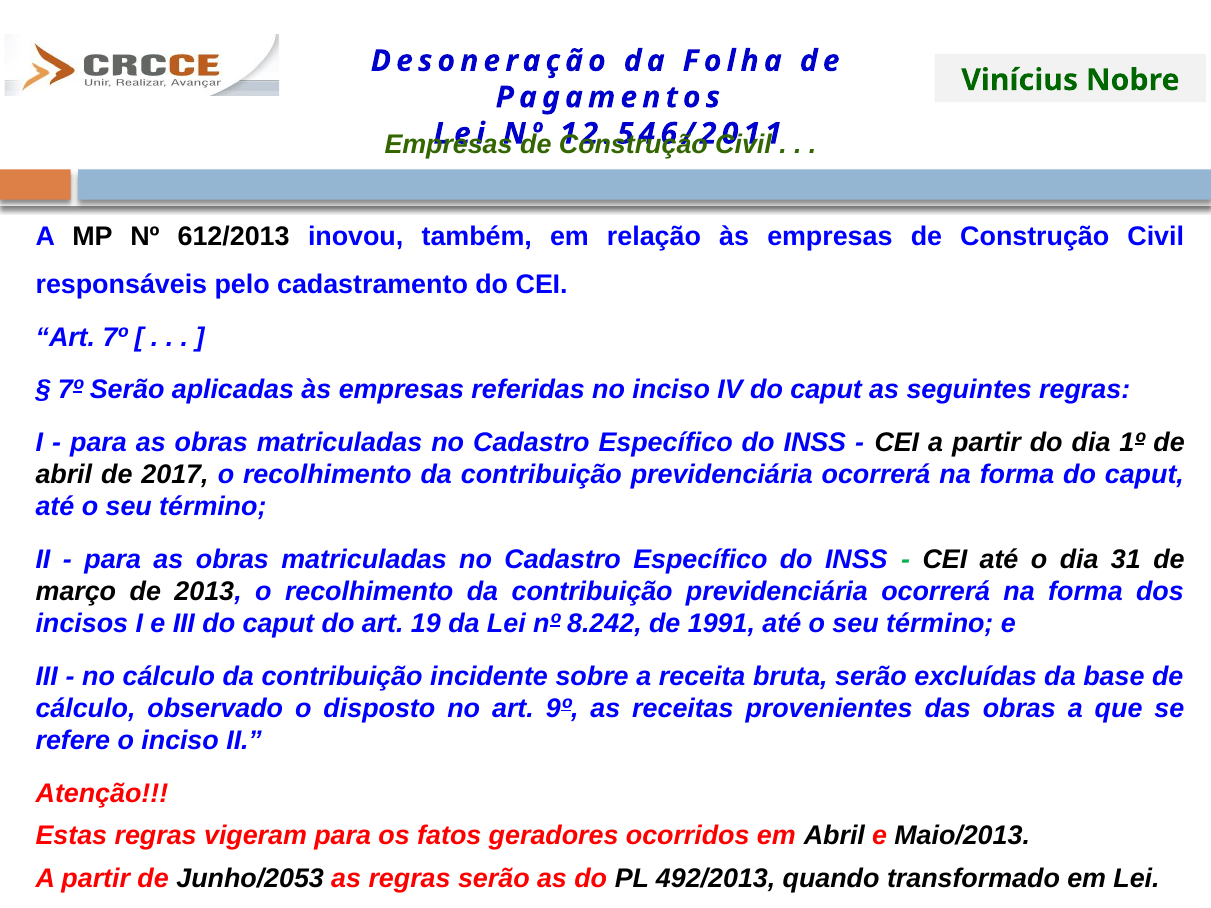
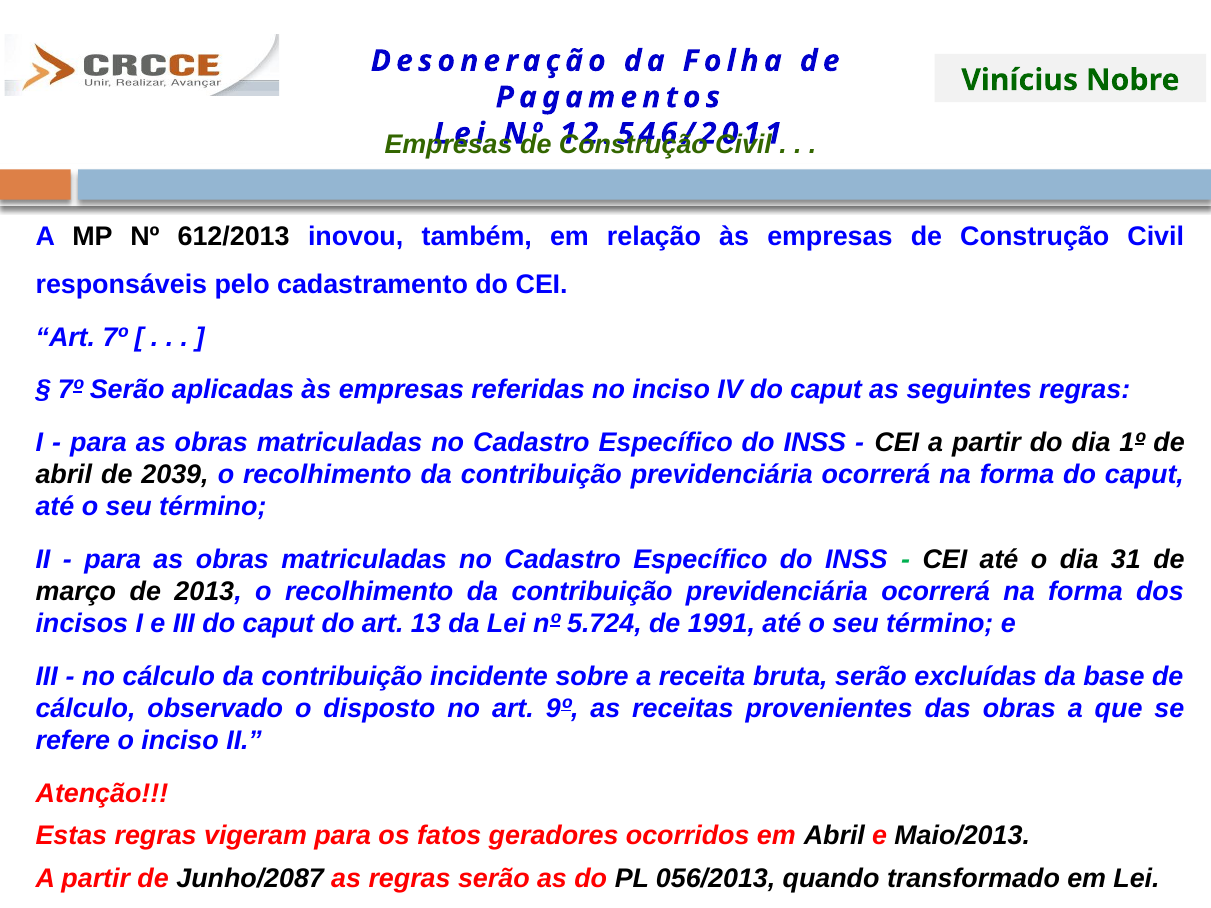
2017: 2017 -> 2039
19: 19 -> 13
8.242: 8.242 -> 5.724
Junho/2053: Junho/2053 -> Junho/2087
492/2013: 492/2013 -> 056/2013
